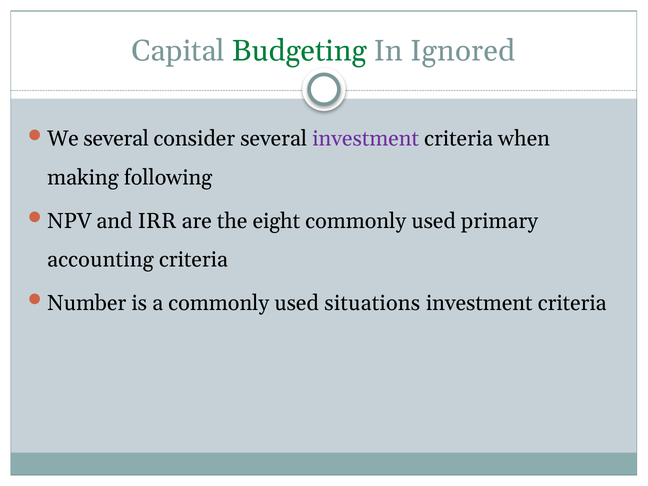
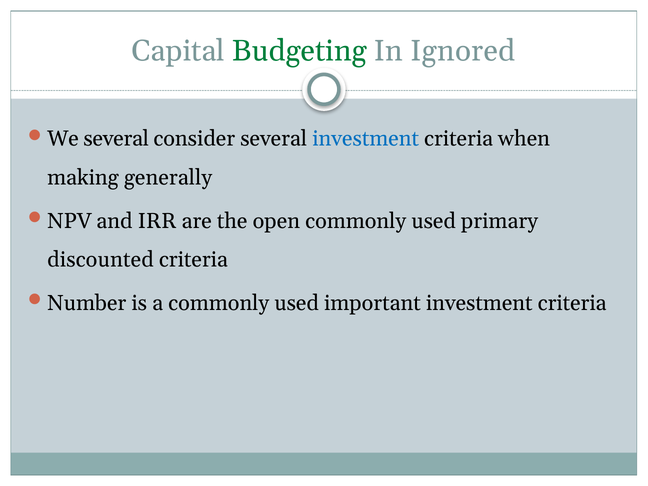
investment at (366, 139) colour: purple -> blue
following: following -> generally
eight: eight -> open
accounting: accounting -> discounted
situations: situations -> important
